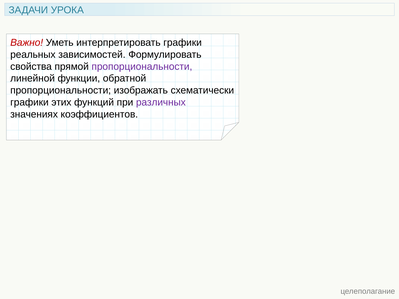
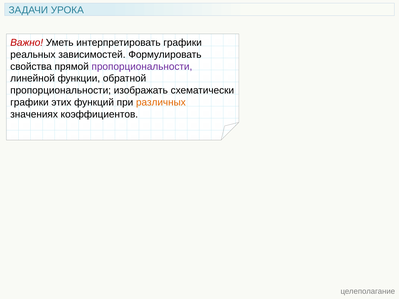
различных colour: purple -> orange
